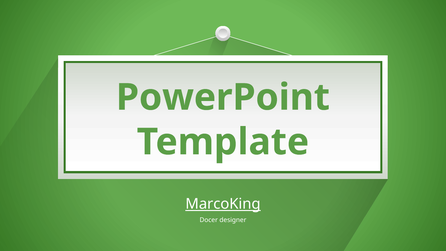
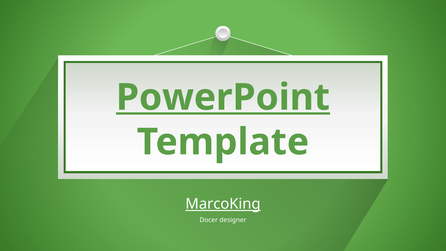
PowerPoint underline: none -> present
